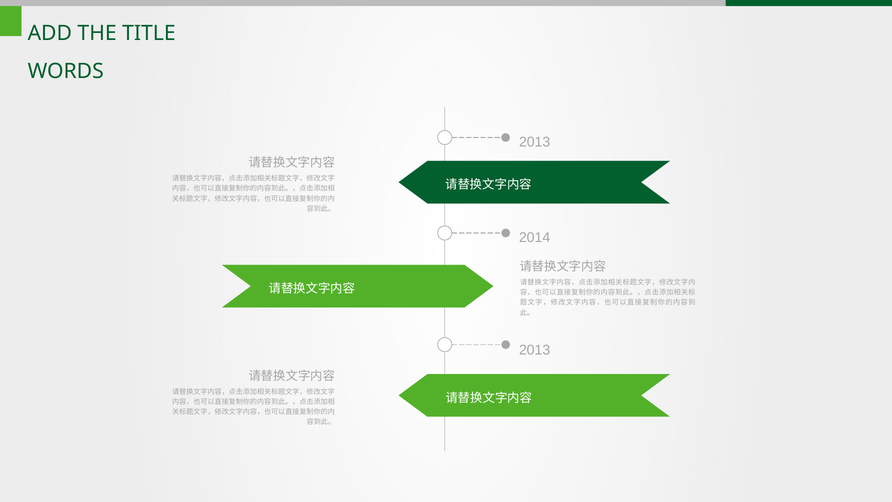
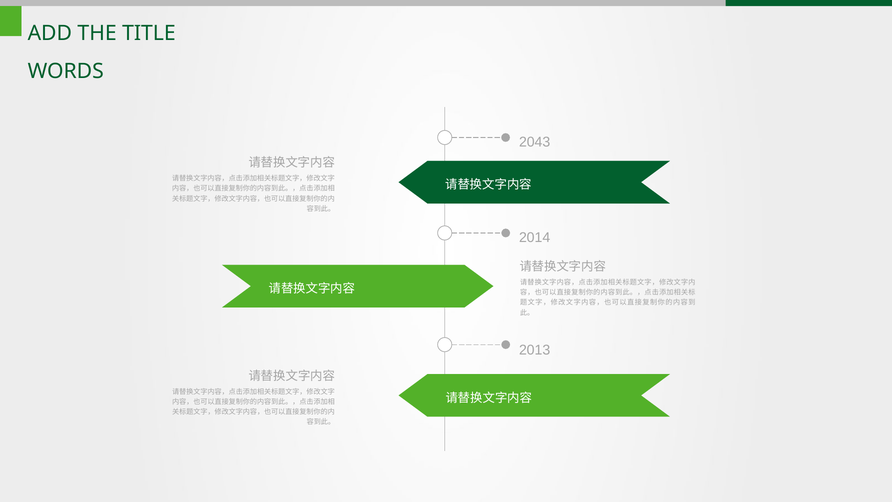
2013 at (535, 142): 2013 -> 2043
